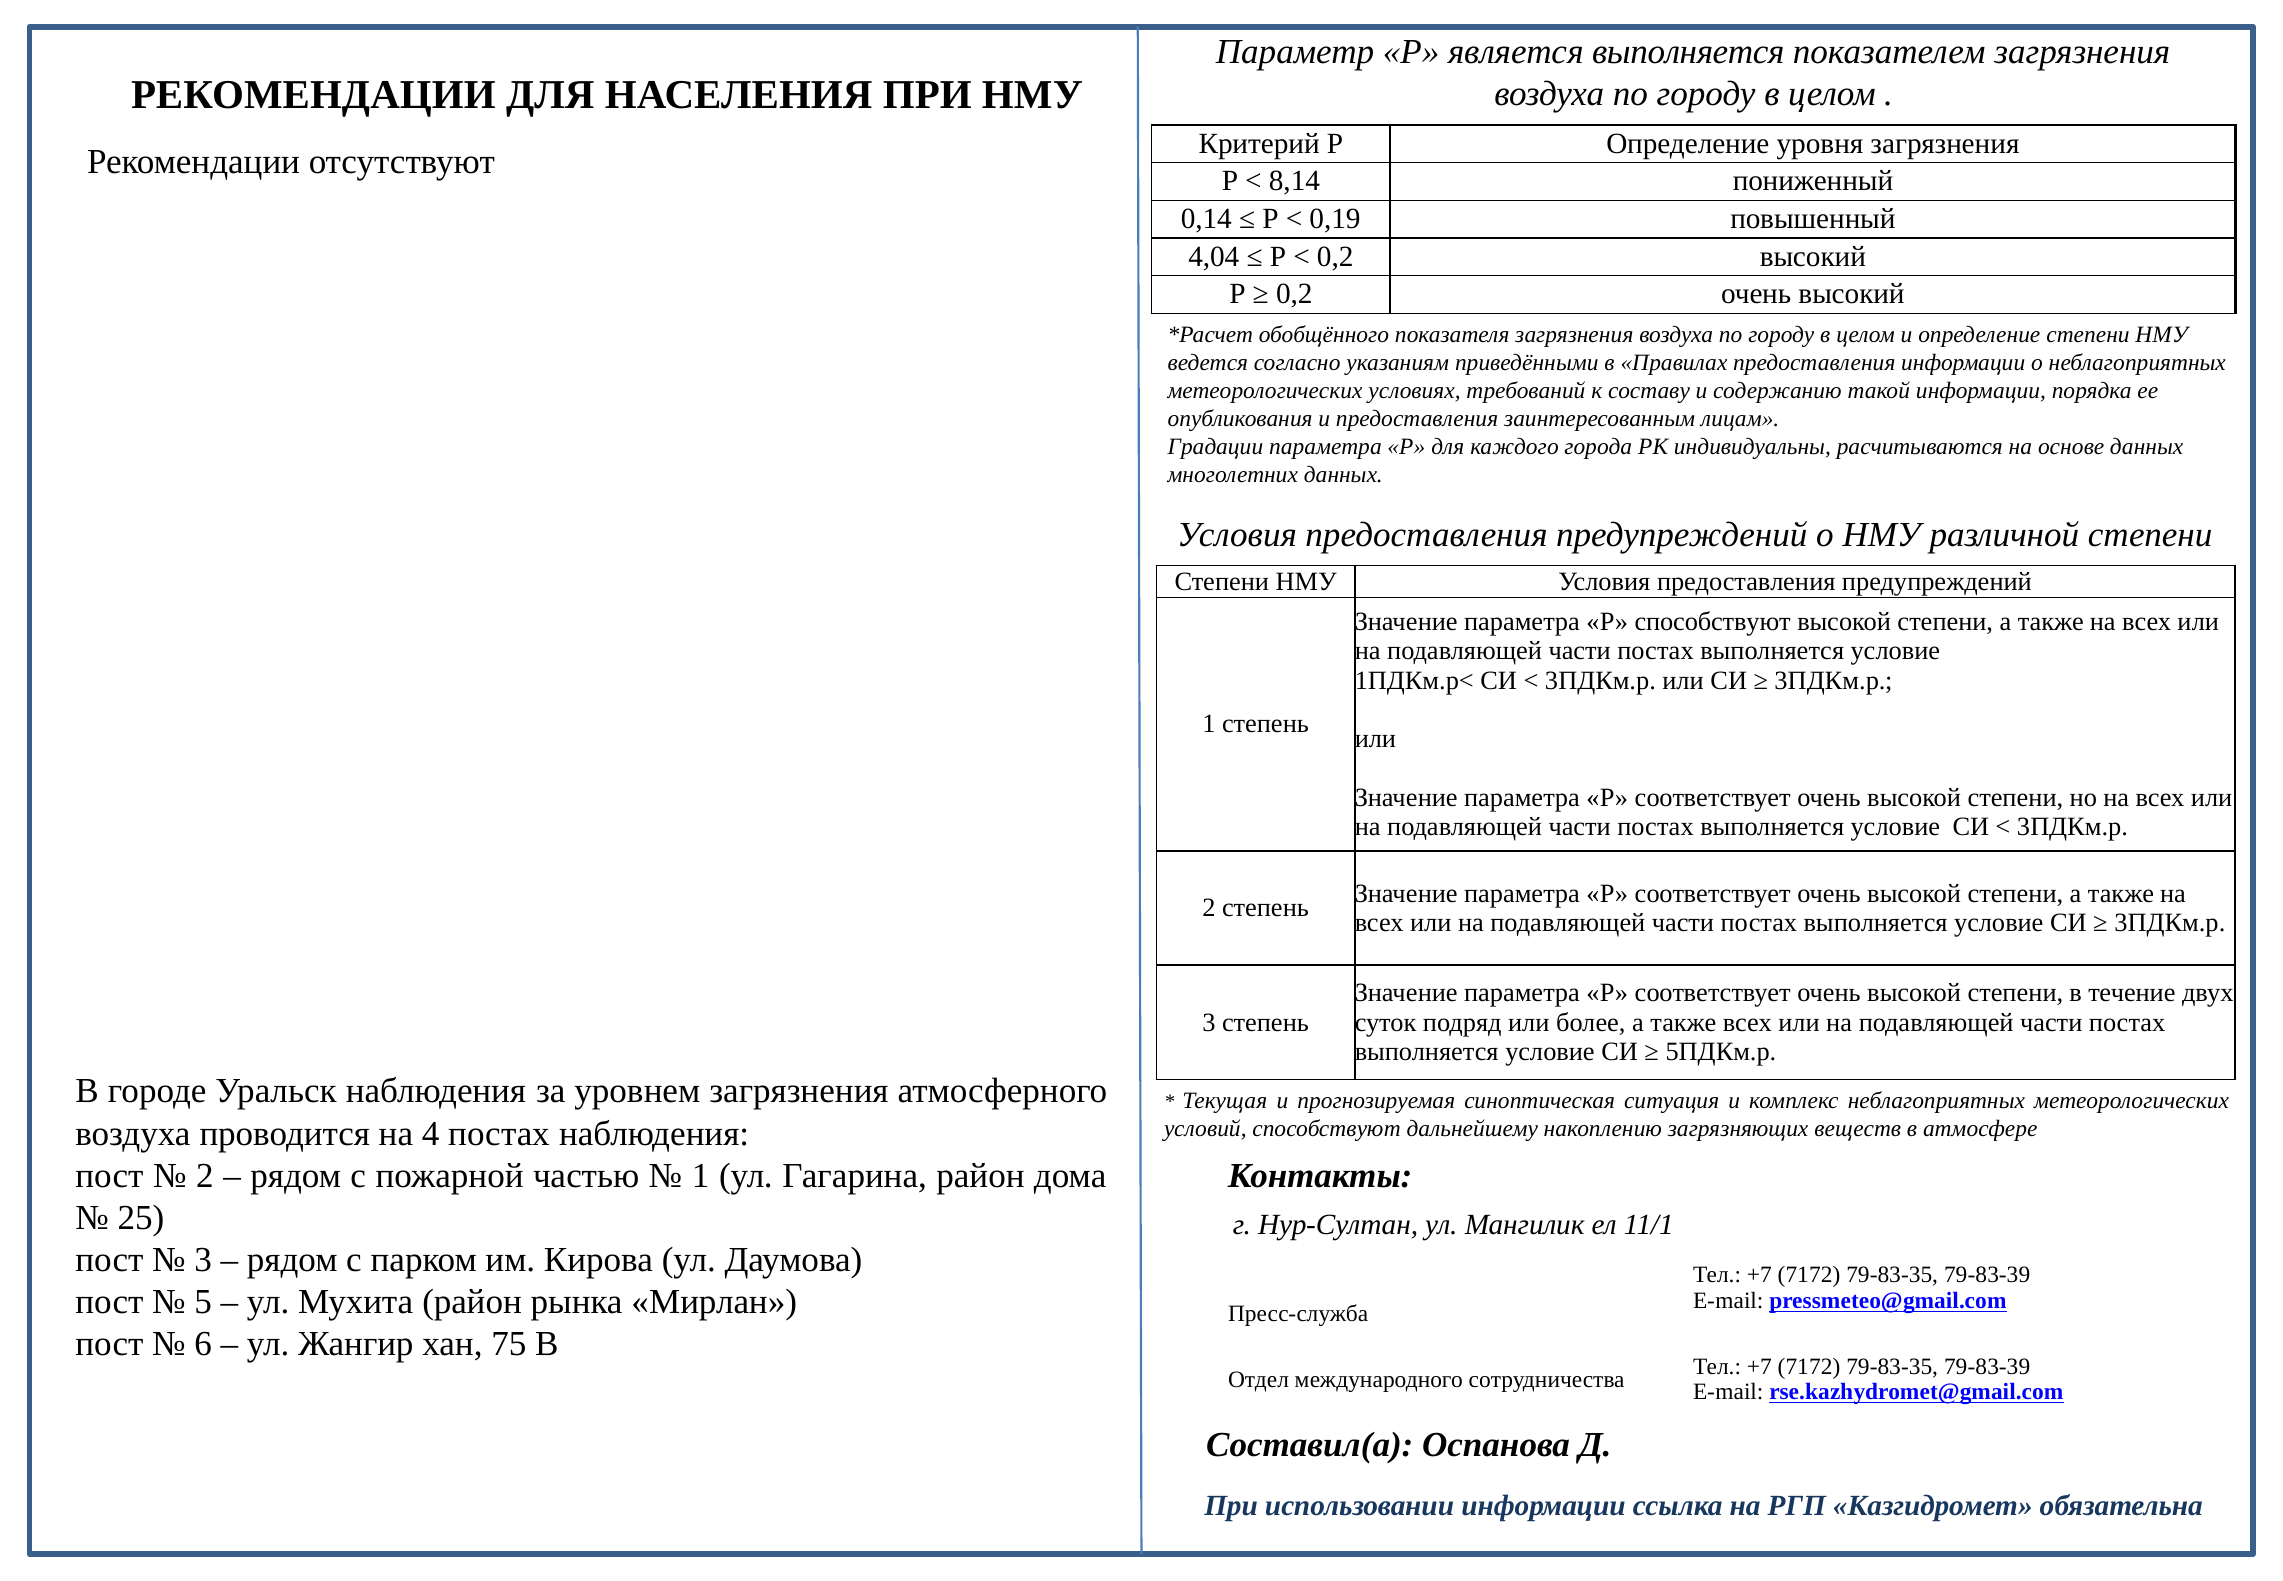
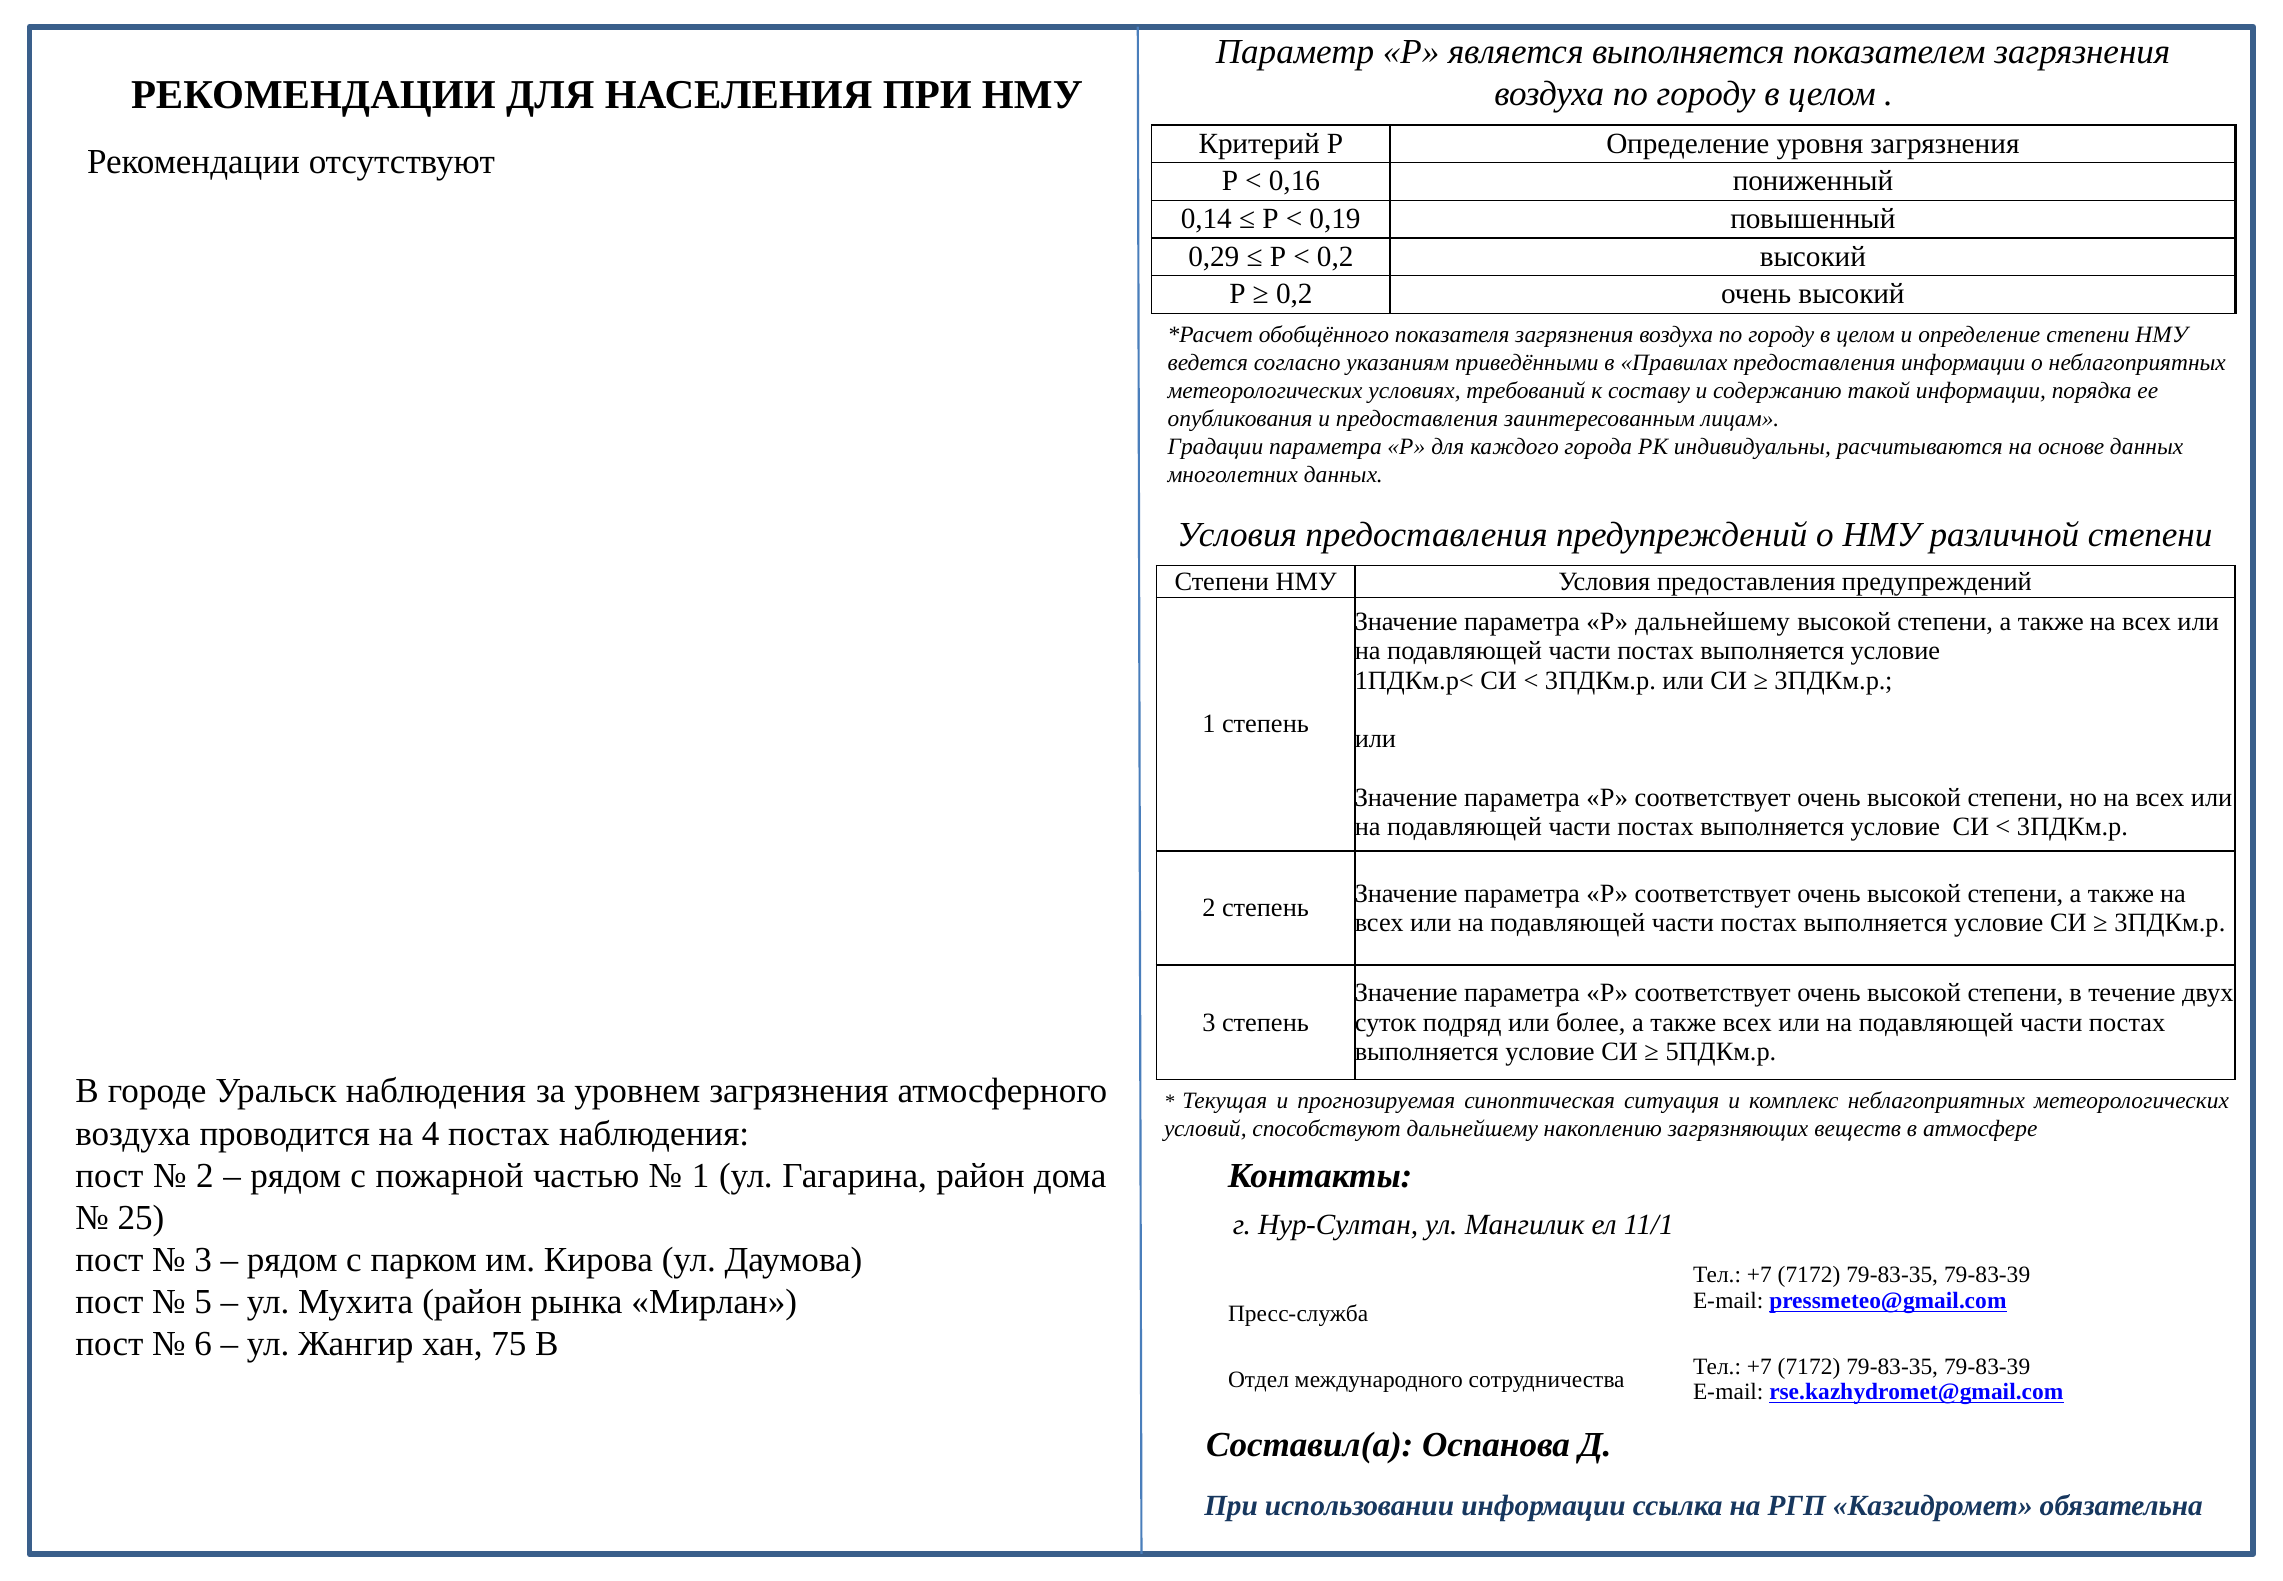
8,14: 8,14 -> 0,16
4,04: 4,04 -> 0,29
Р способствуют: способствуют -> дальнейшему
